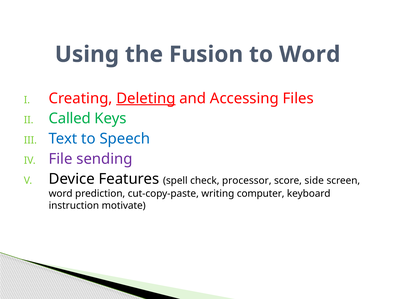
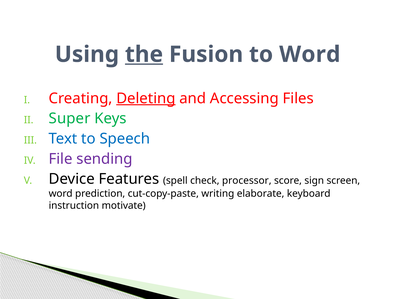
the underline: none -> present
Called: Called -> Super
side: side -> sign
computer: computer -> elaborate
